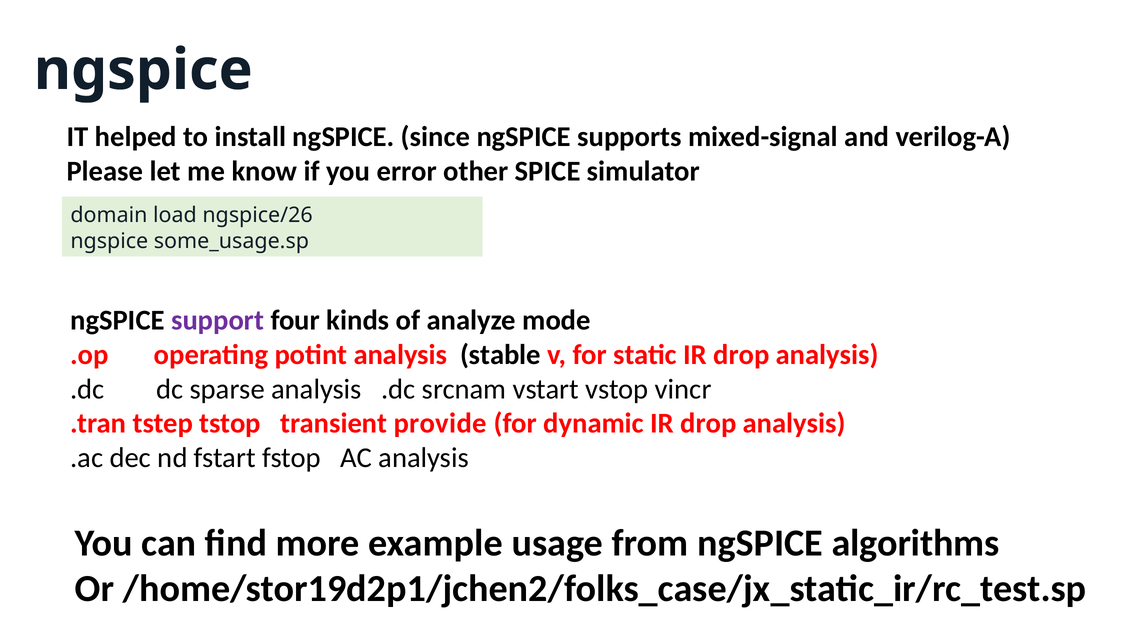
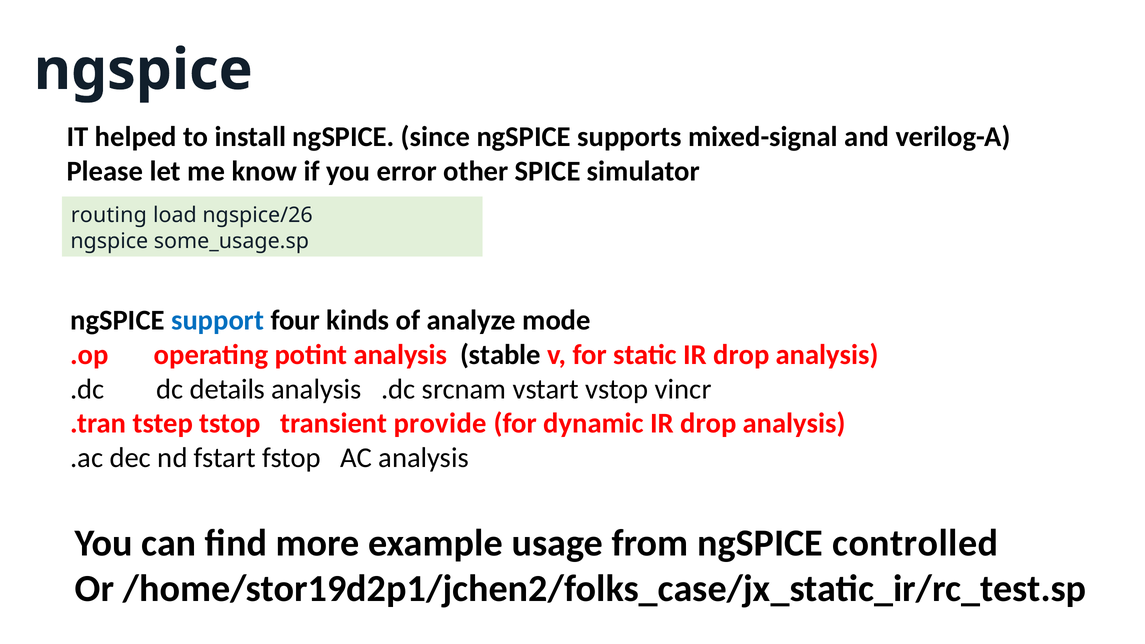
domain: domain -> routing
support colour: purple -> blue
sparse: sparse -> details
algorithms: algorithms -> controlled
